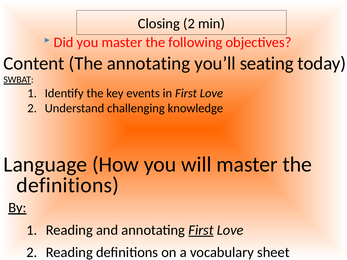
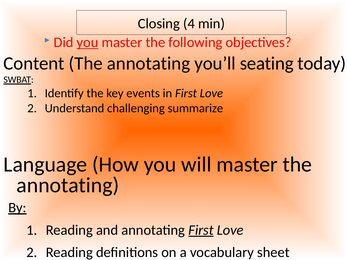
Closing 2: 2 -> 4
you at (88, 42) underline: none -> present
knowledge: knowledge -> summarize
definitions at (68, 185): definitions -> annotating
